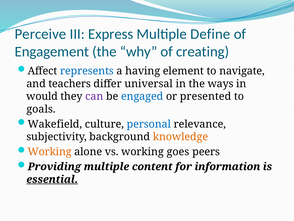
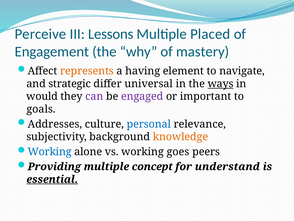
Express: Express -> Lessons
Define: Define -> Placed
creating: creating -> mastery
represents colour: blue -> orange
teachers: teachers -> strategic
ways underline: none -> present
engaged colour: blue -> purple
presented: presented -> important
Wakefield: Wakefield -> Addresses
Working at (50, 151) colour: orange -> blue
content: content -> concept
information: information -> understand
